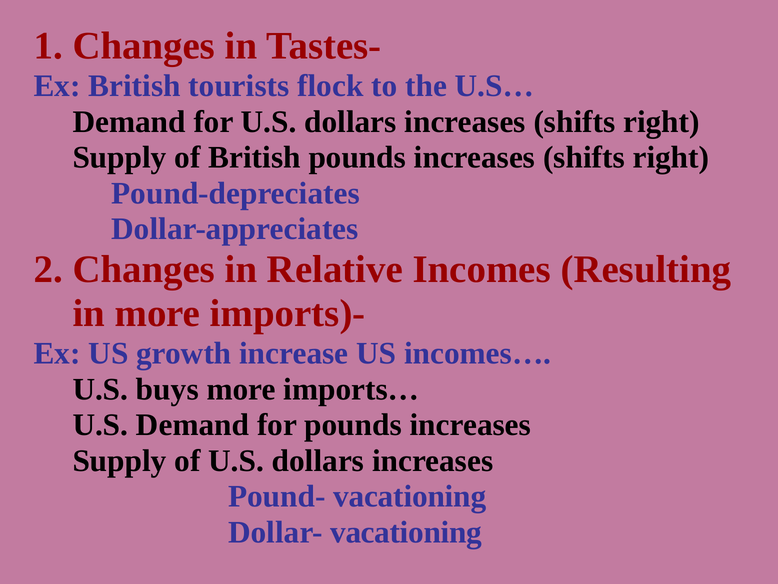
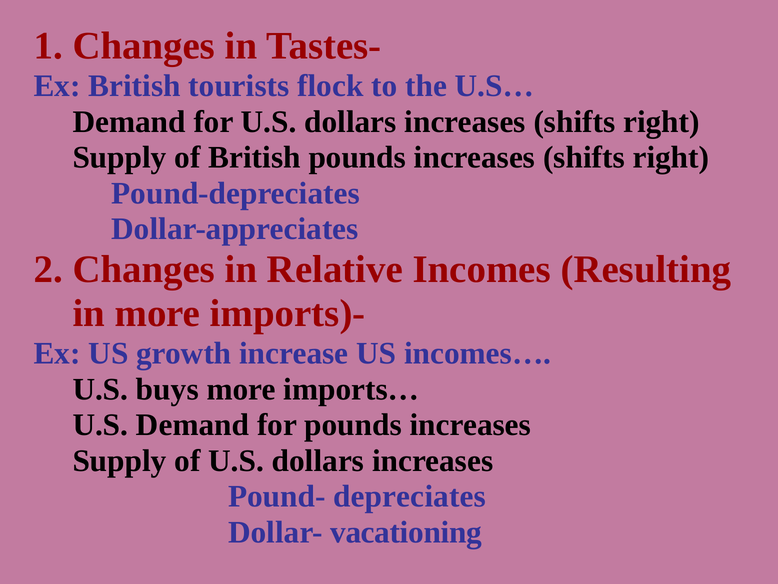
Pound- vacationing: vacationing -> depreciates
